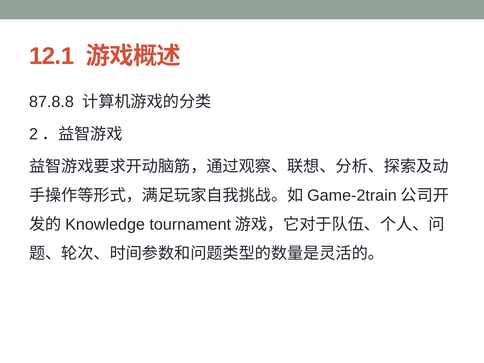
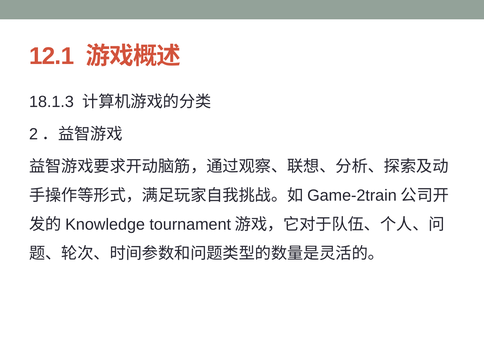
87.8.8: 87.8.8 -> 18.1.3
